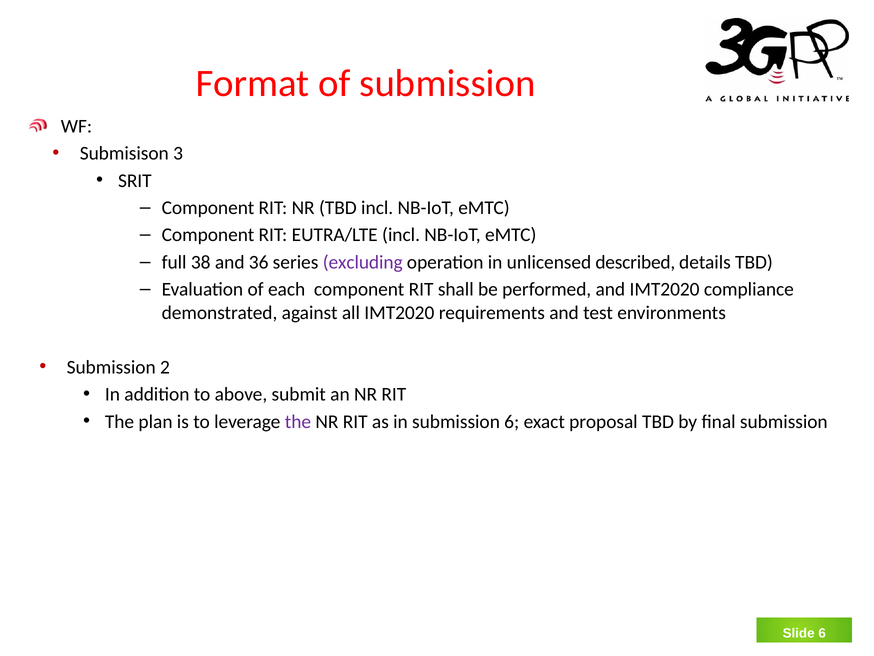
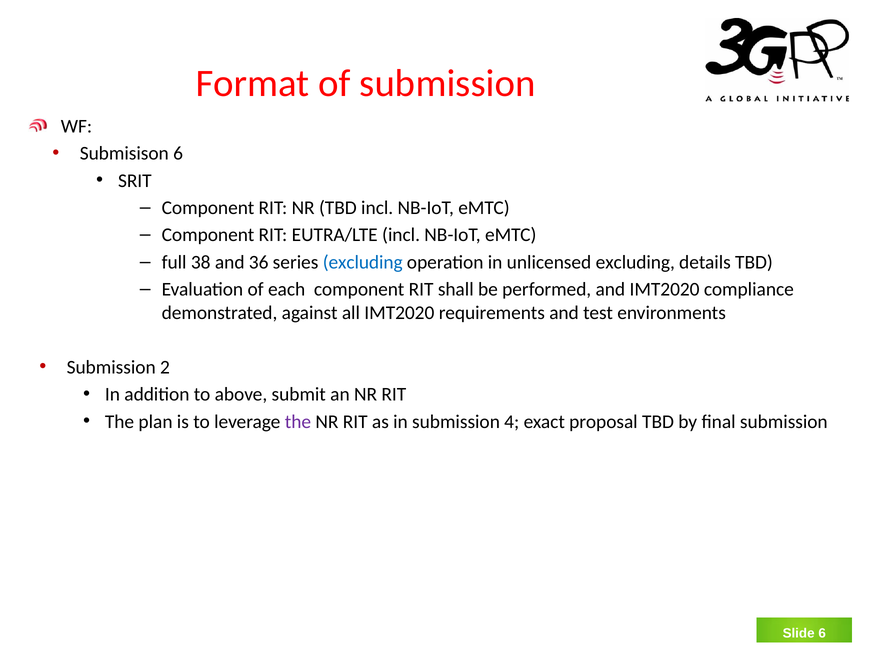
Submisison 3: 3 -> 6
excluding at (363, 262) colour: purple -> blue
unlicensed described: described -> excluding
submission 6: 6 -> 4
